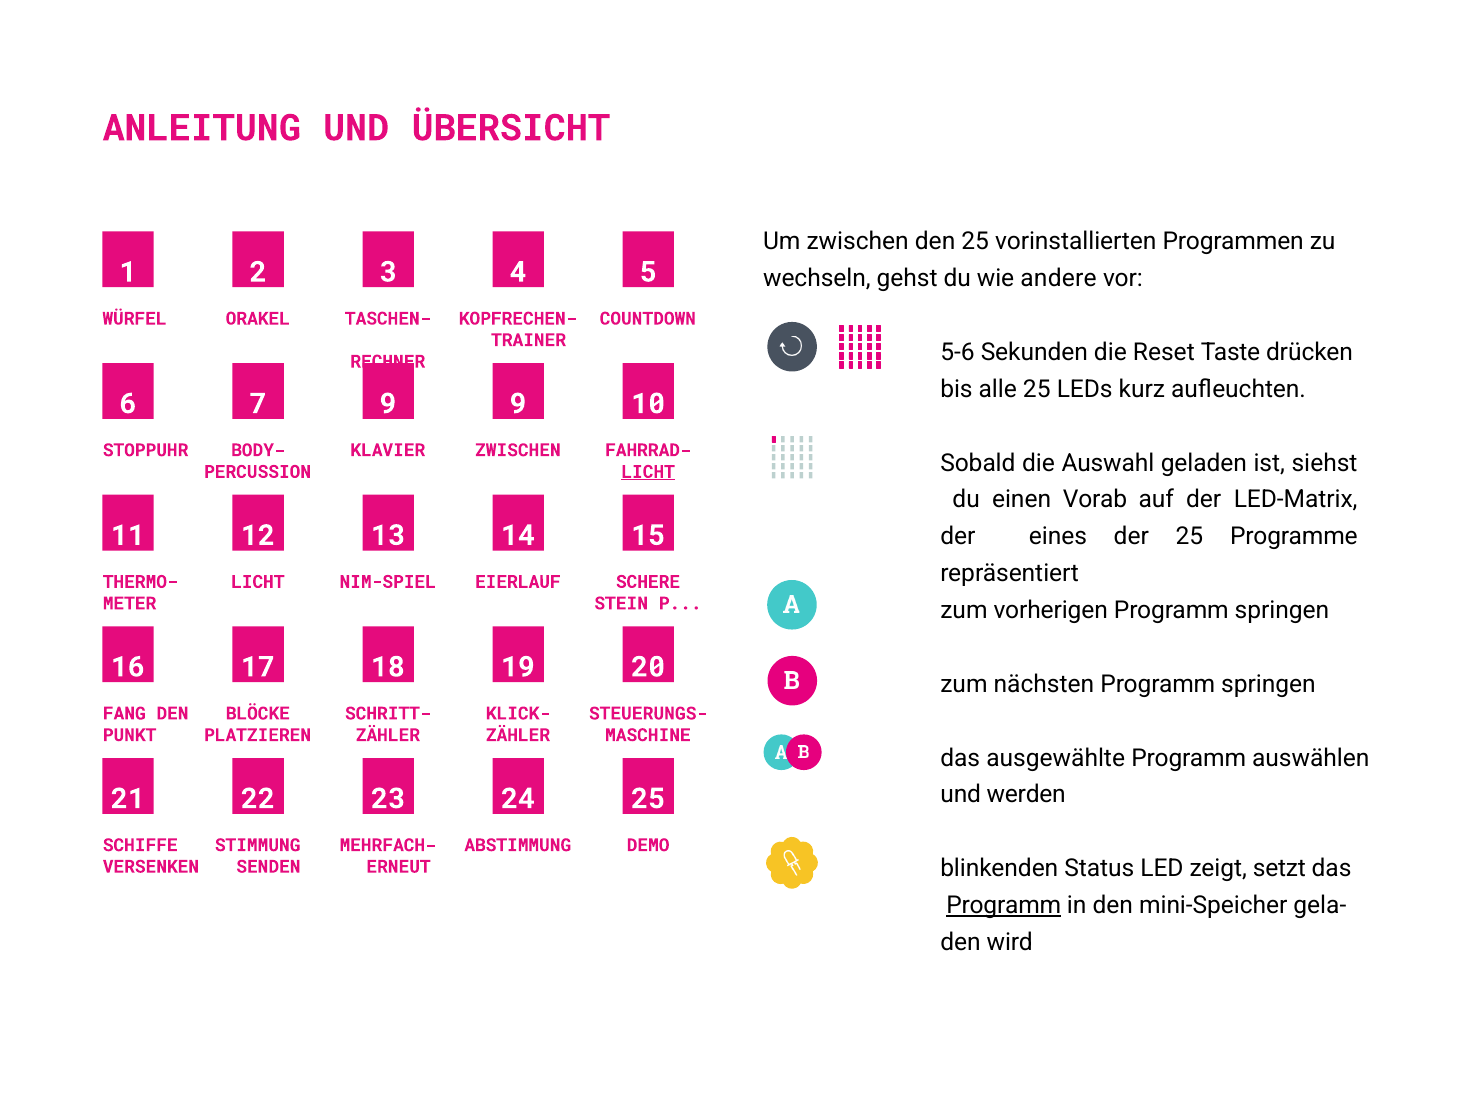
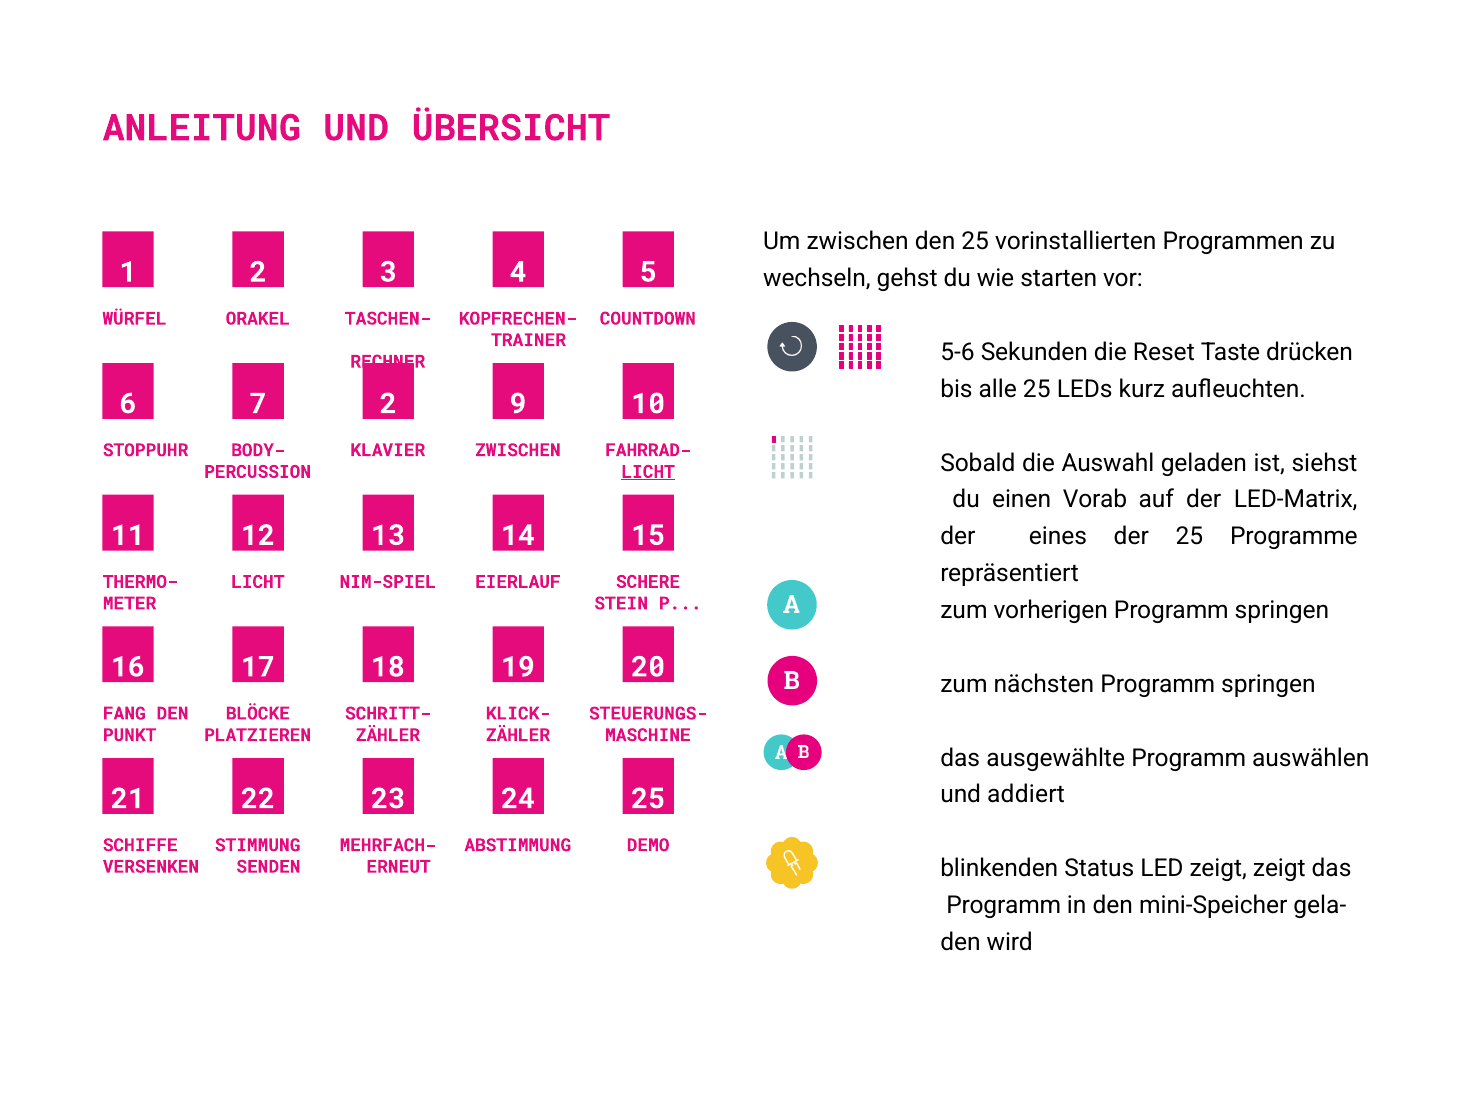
andere: andere -> starten
7 9: 9 -> 2
werden: werden -> addiert
zeigt setzt: setzt -> zeigt
Programm at (1004, 906) underline: present -> none
